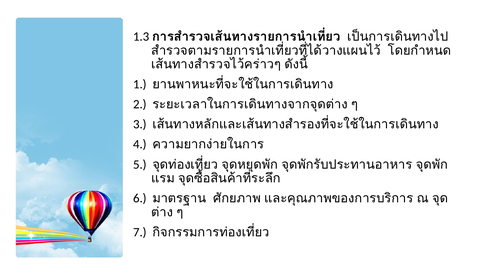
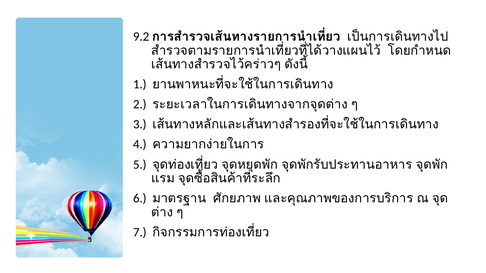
1.3: 1.3 -> 9.2
